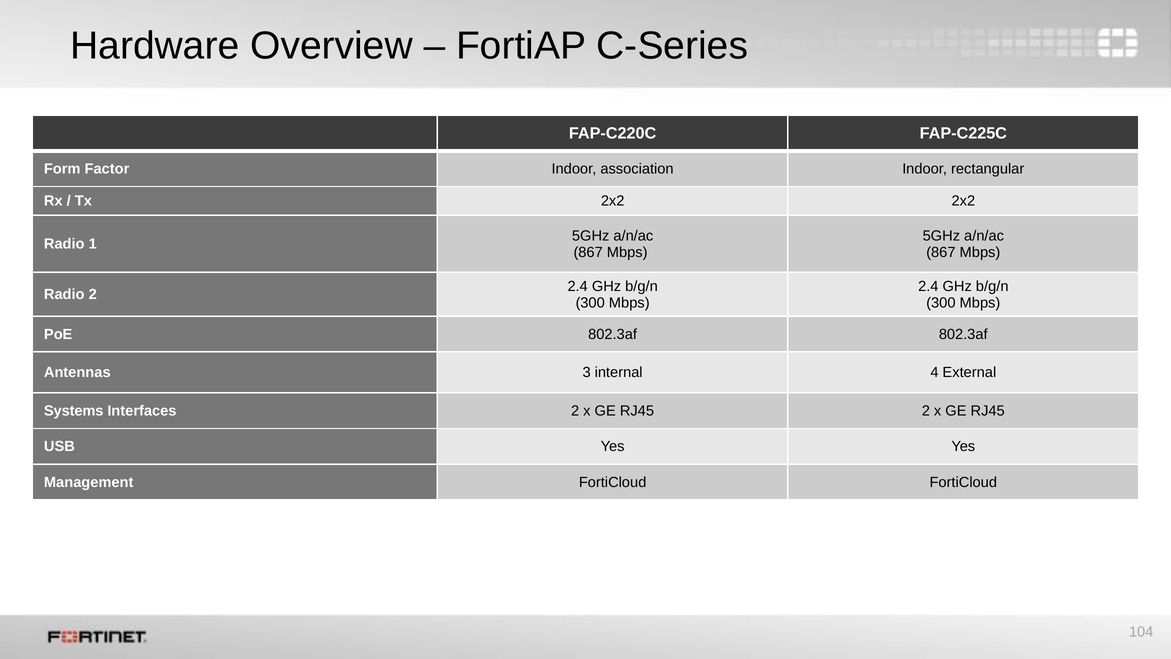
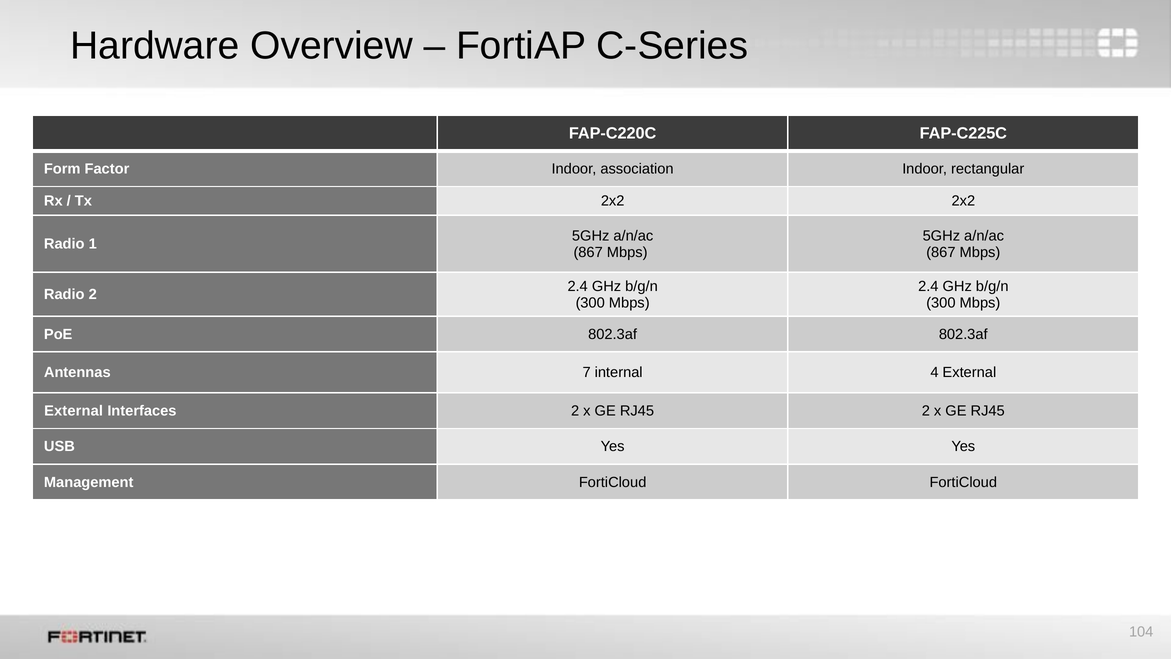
3: 3 -> 7
Systems at (74, 411): Systems -> External
